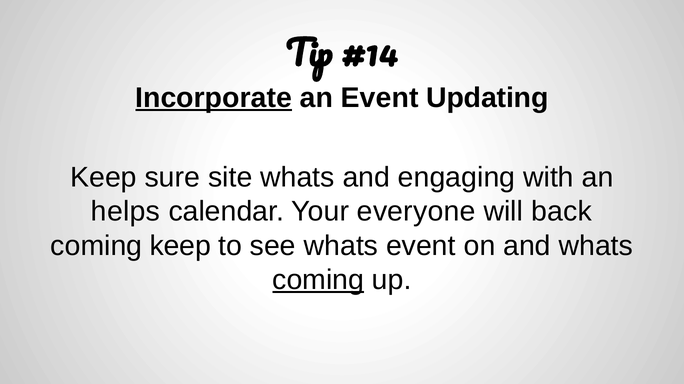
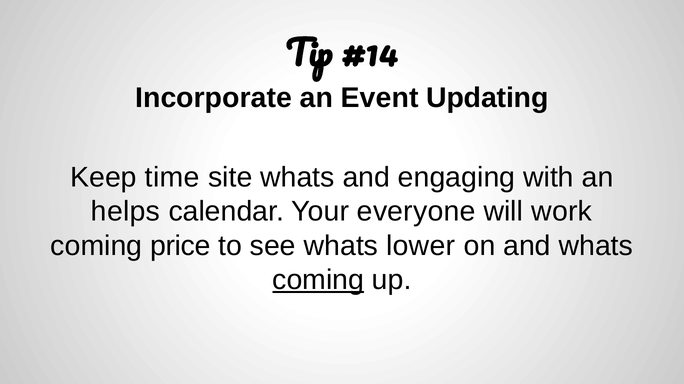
Incorporate underline: present -> none
sure: sure -> time
back: back -> work
coming keep: keep -> price
whats event: event -> lower
